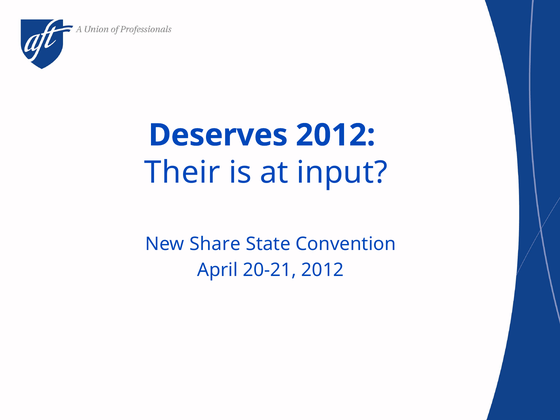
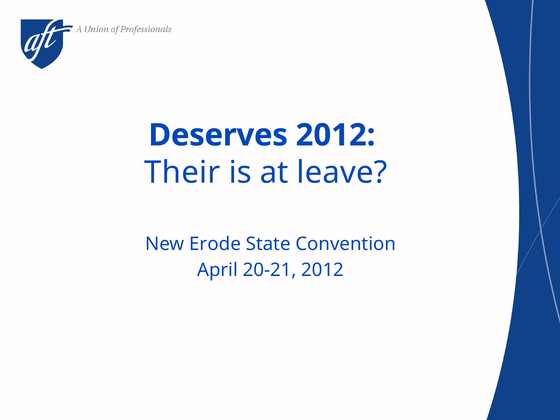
input: input -> leave
Share: Share -> Erode
